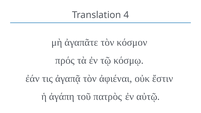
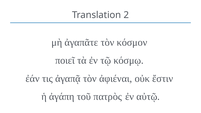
4: 4 -> 2
πρός: πρός -> ποιεῖ
